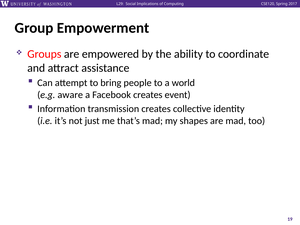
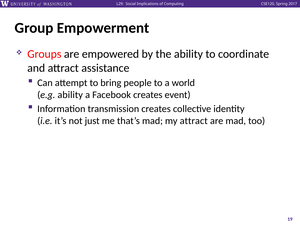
e.g aware: aware -> ability
my shapes: shapes -> attract
